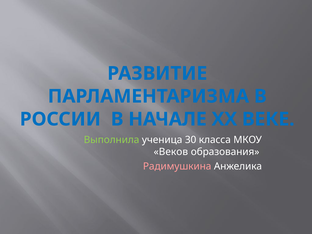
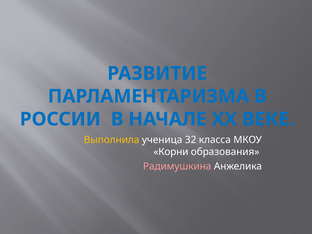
Выполнила colour: light green -> yellow
30: 30 -> 32
Веков: Веков -> Корни
